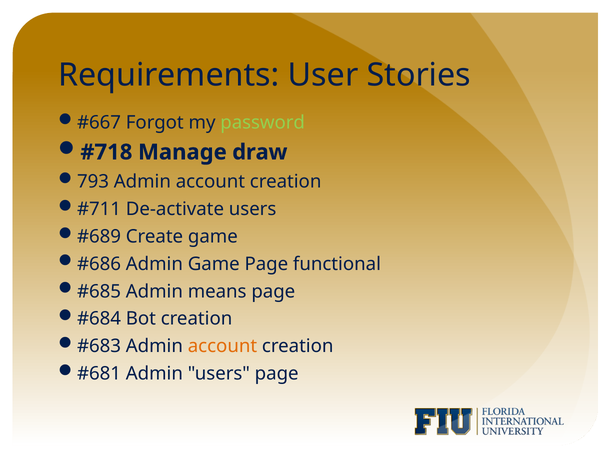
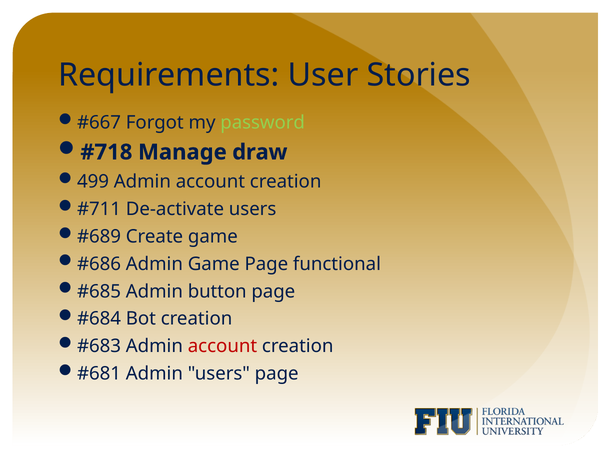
793: 793 -> 499
means: means -> button
account at (222, 347) colour: orange -> red
